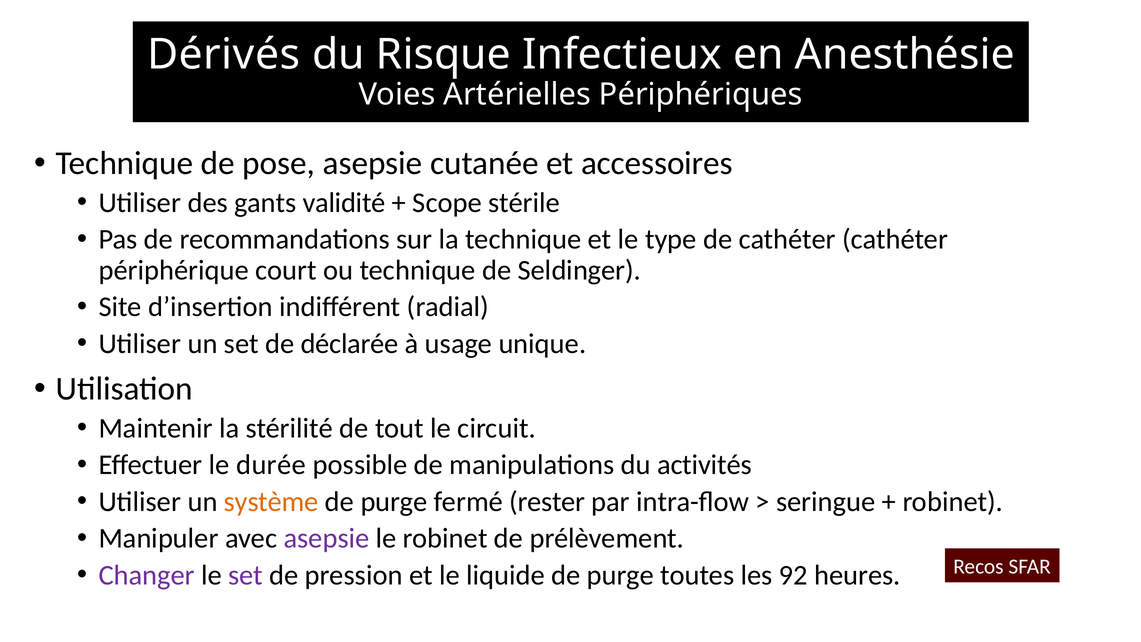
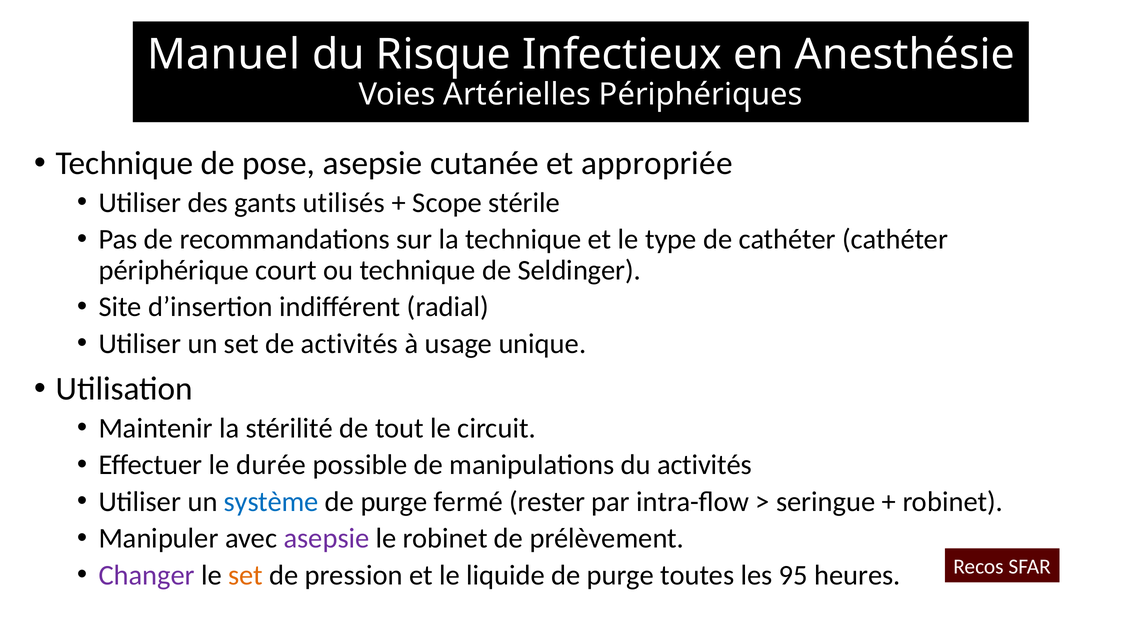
Dérivés: Dérivés -> Manuel
accessoires: accessoires -> appropriée
validité: validité -> utilisés
de déclarée: déclarée -> activités
système colour: orange -> blue
set at (246, 575) colour: purple -> orange
92: 92 -> 95
